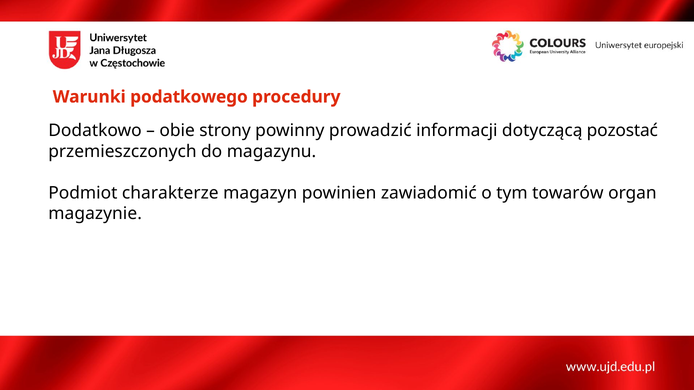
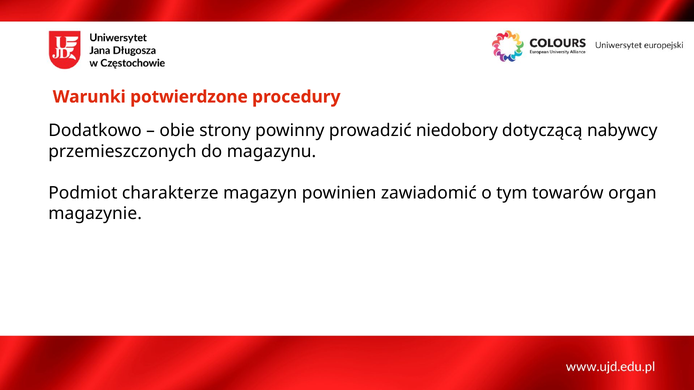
podatkowego: podatkowego -> potwierdzone
informacji: informacji -> niedobory
pozostać: pozostać -> nabywcy
